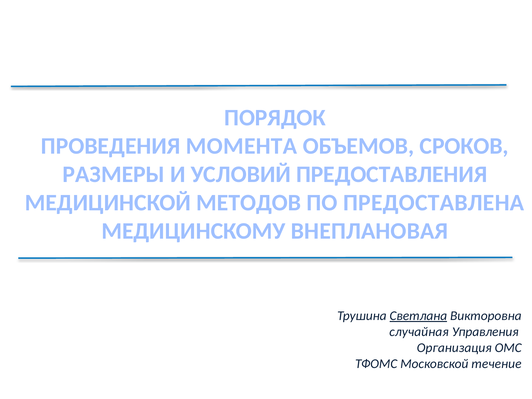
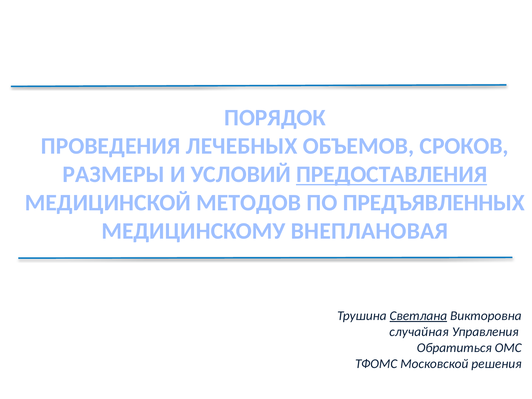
МОМЕНТА: МОМЕНТА -> ЛЕЧЕБНЫХ
ПРЕДОСТАВЛЕНИЯ underline: none -> present
ПРЕДОСТАВЛЕНА: ПРЕДОСТАВЛЕНА -> ПРЕДЪЯВЛЕННЫХ
Организация: Организация -> Обратиться
течение: течение -> решения
